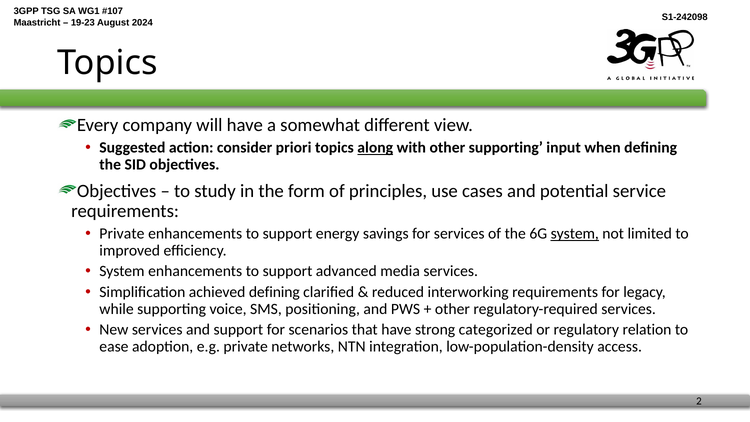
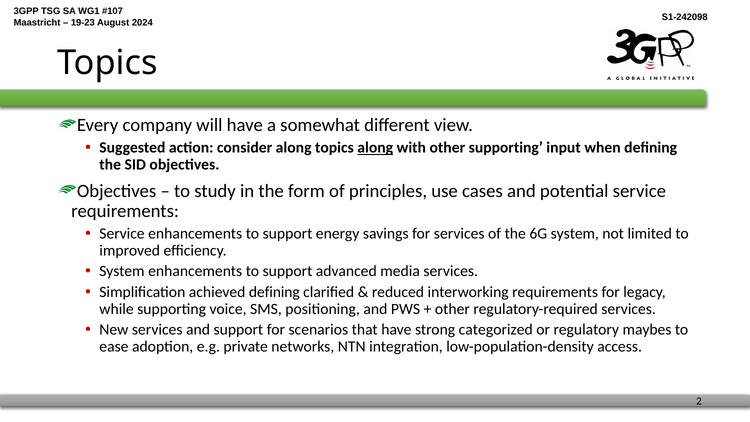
consider priori: priori -> along
Private at (122, 234): Private -> Service
system at (575, 234) underline: present -> none
relation: relation -> maybes
